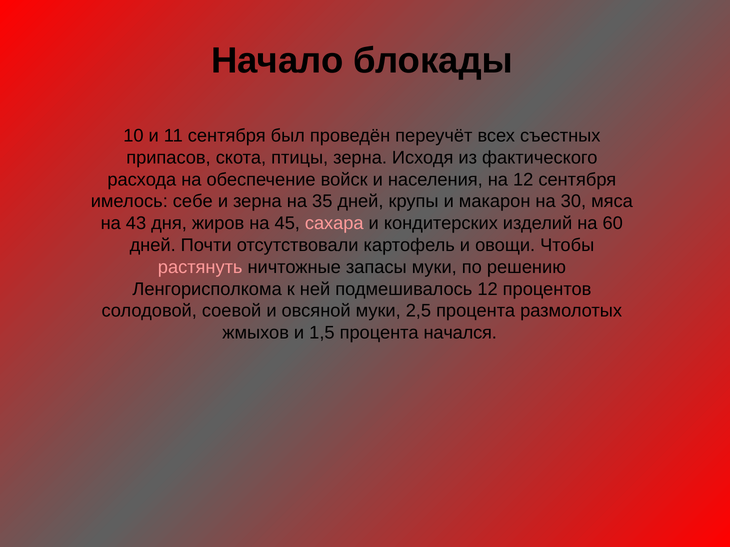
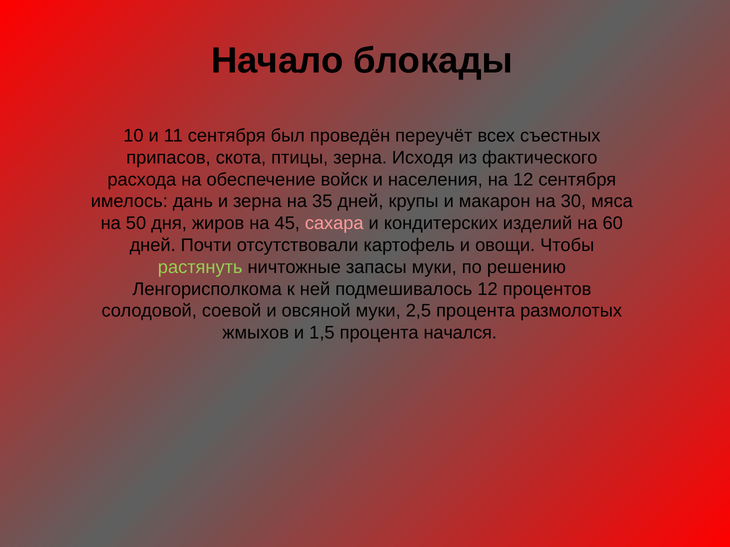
себе: себе -> дань
43: 43 -> 50
растянуть colour: pink -> light green
